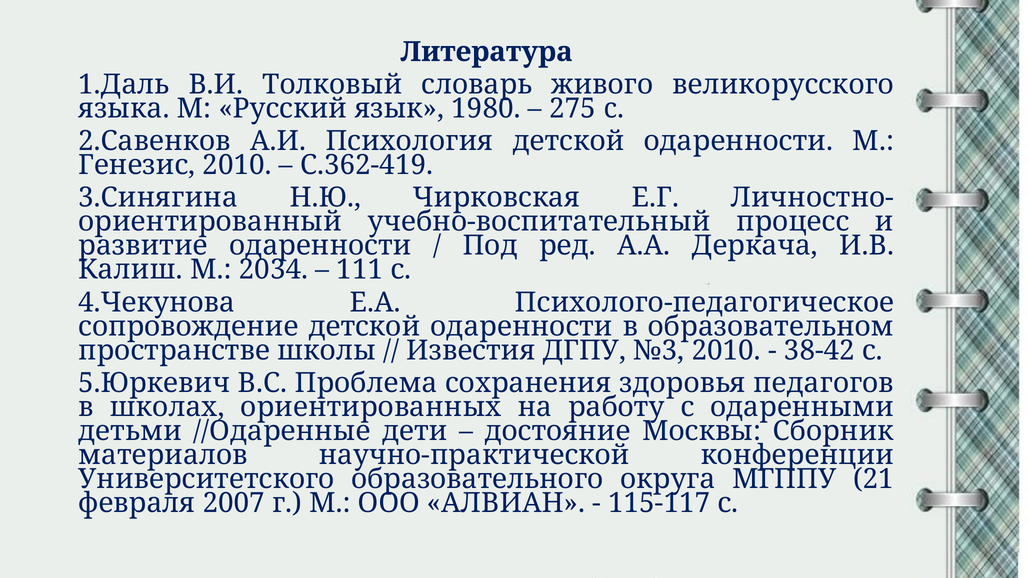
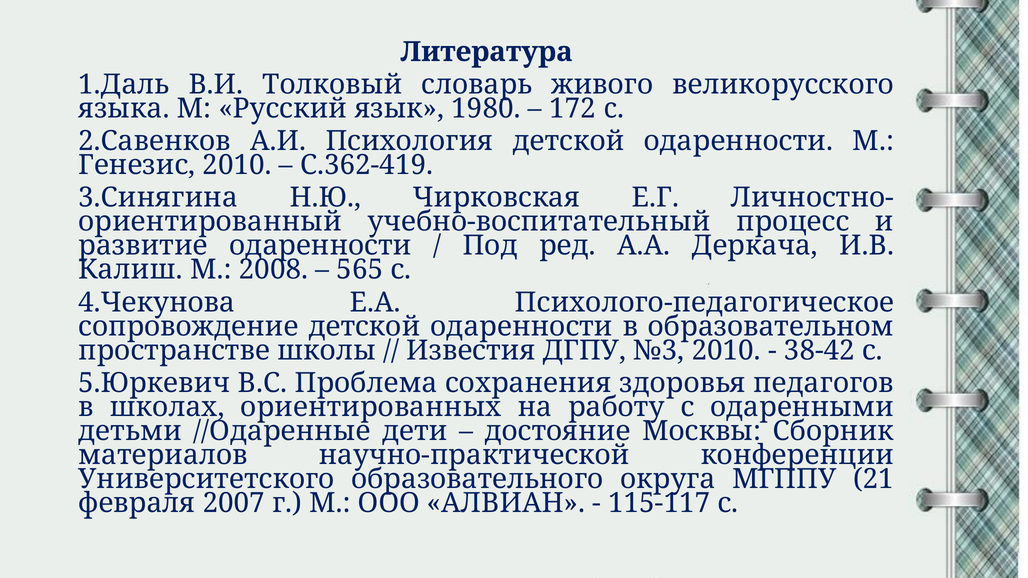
275: 275 -> 172
2034: 2034 -> 2008
111: 111 -> 565
